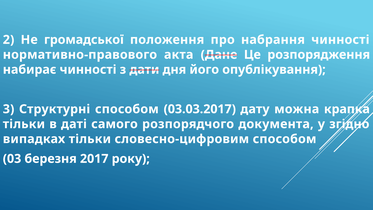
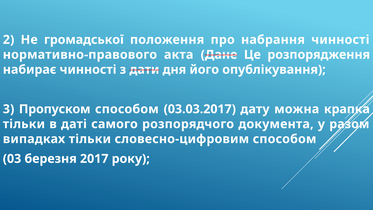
Структурні: Структурні -> Пропуском
згідно: згідно -> разом
